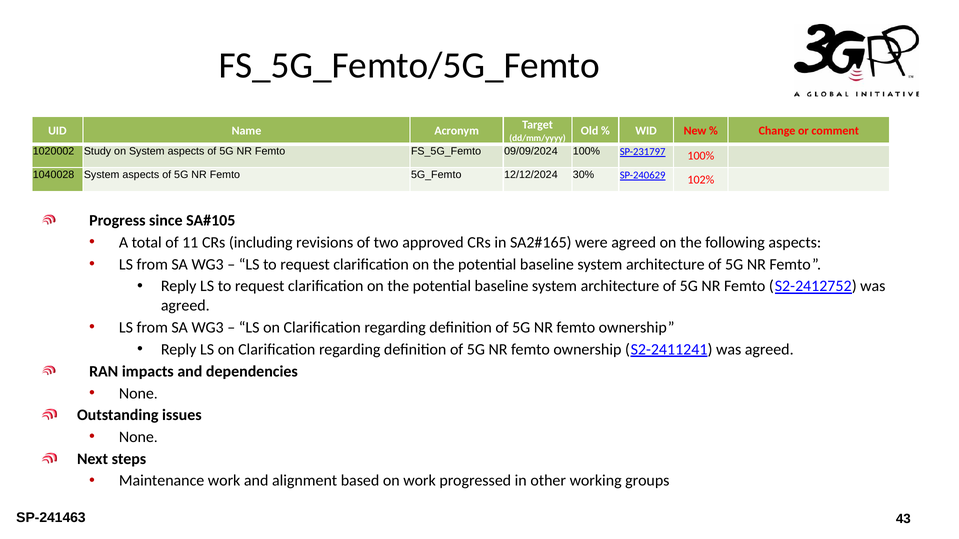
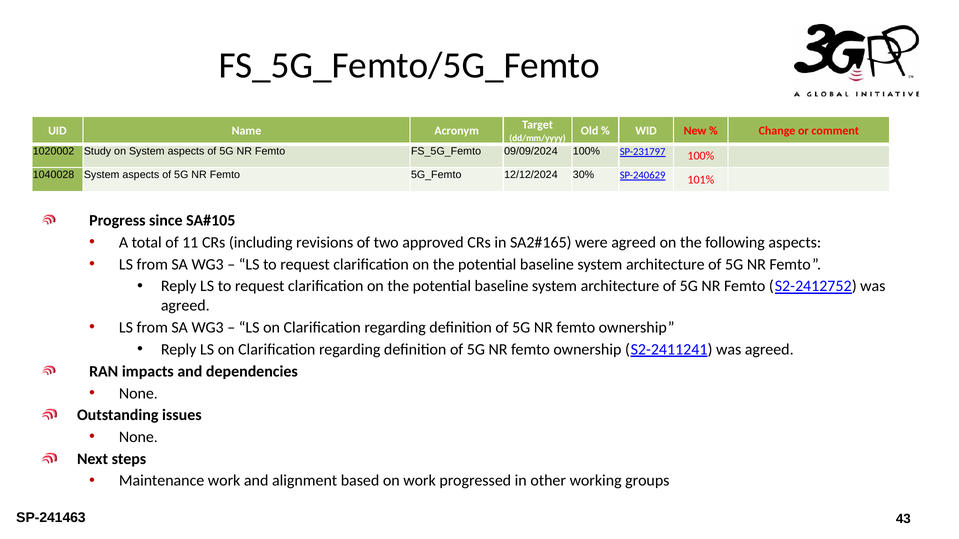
102%: 102% -> 101%
